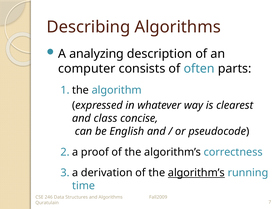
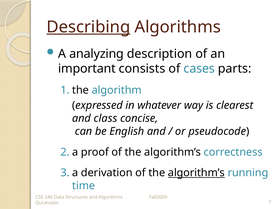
Describing underline: none -> present
computer: computer -> important
often: often -> cases
